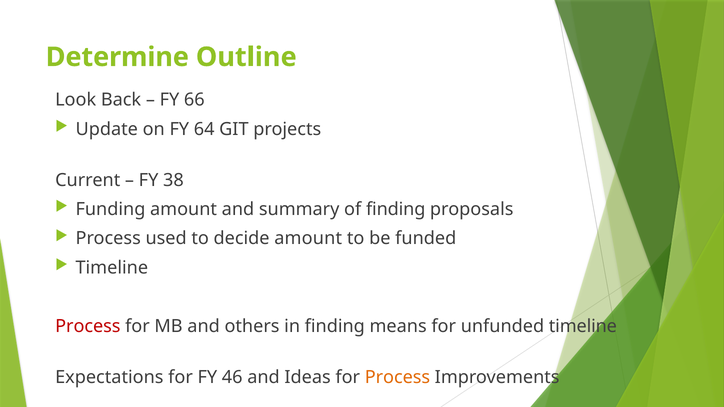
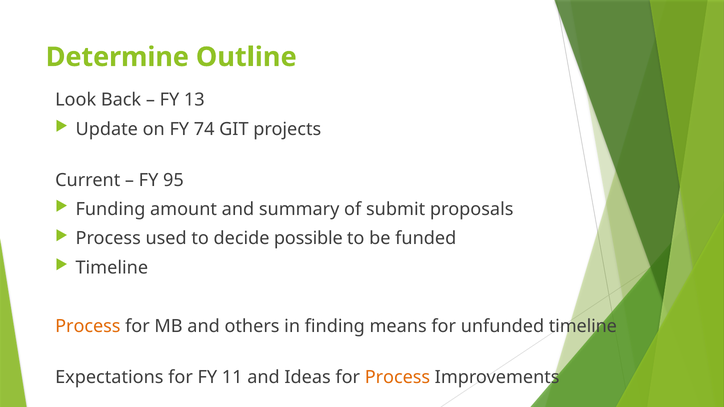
66: 66 -> 13
64: 64 -> 74
38: 38 -> 95
of finding: finding -> submit
decide amount: amount -> possible
Process at (88, 326) colour: red -> orange
46: 46 -> 11
